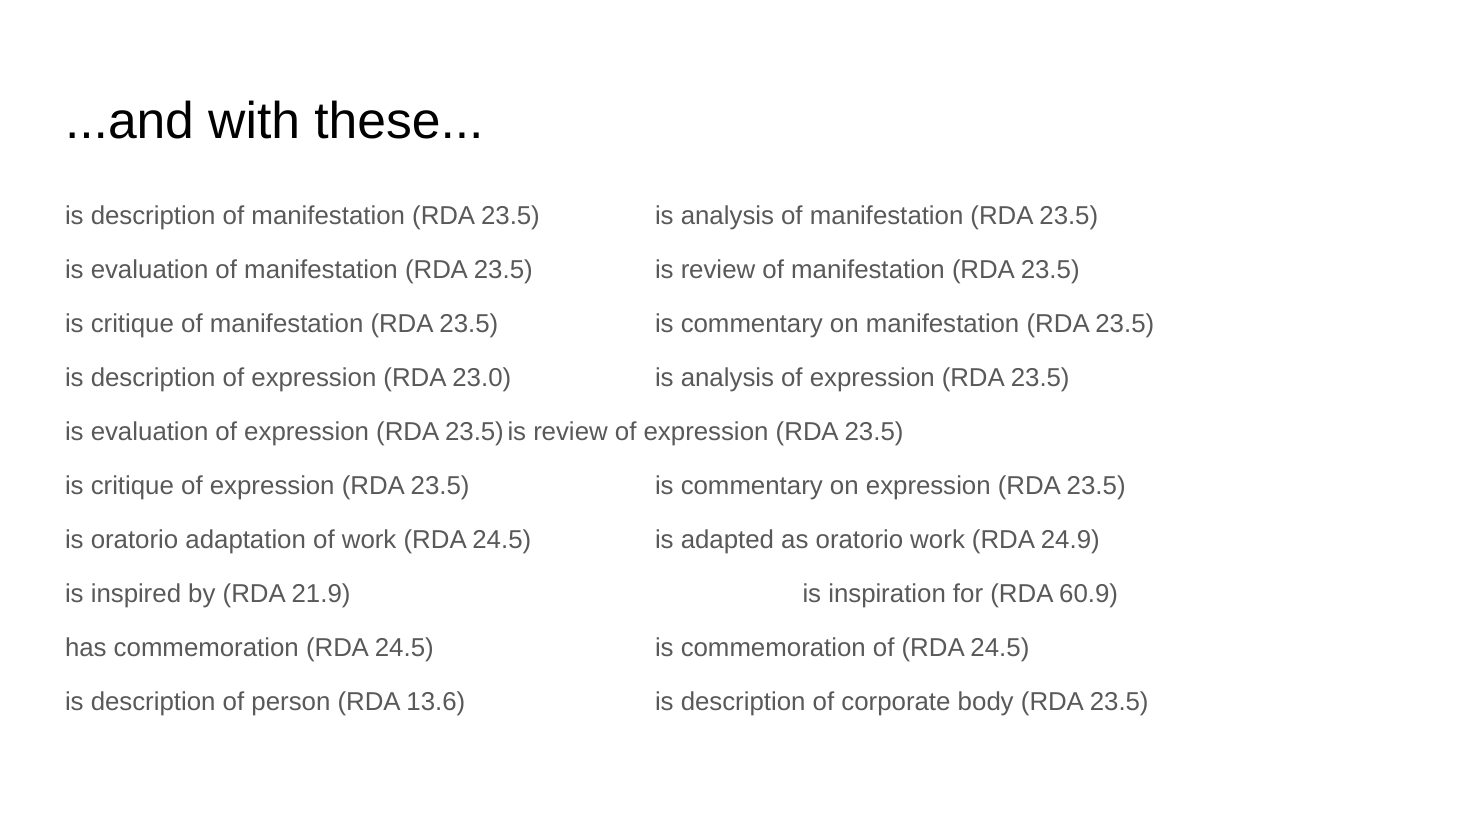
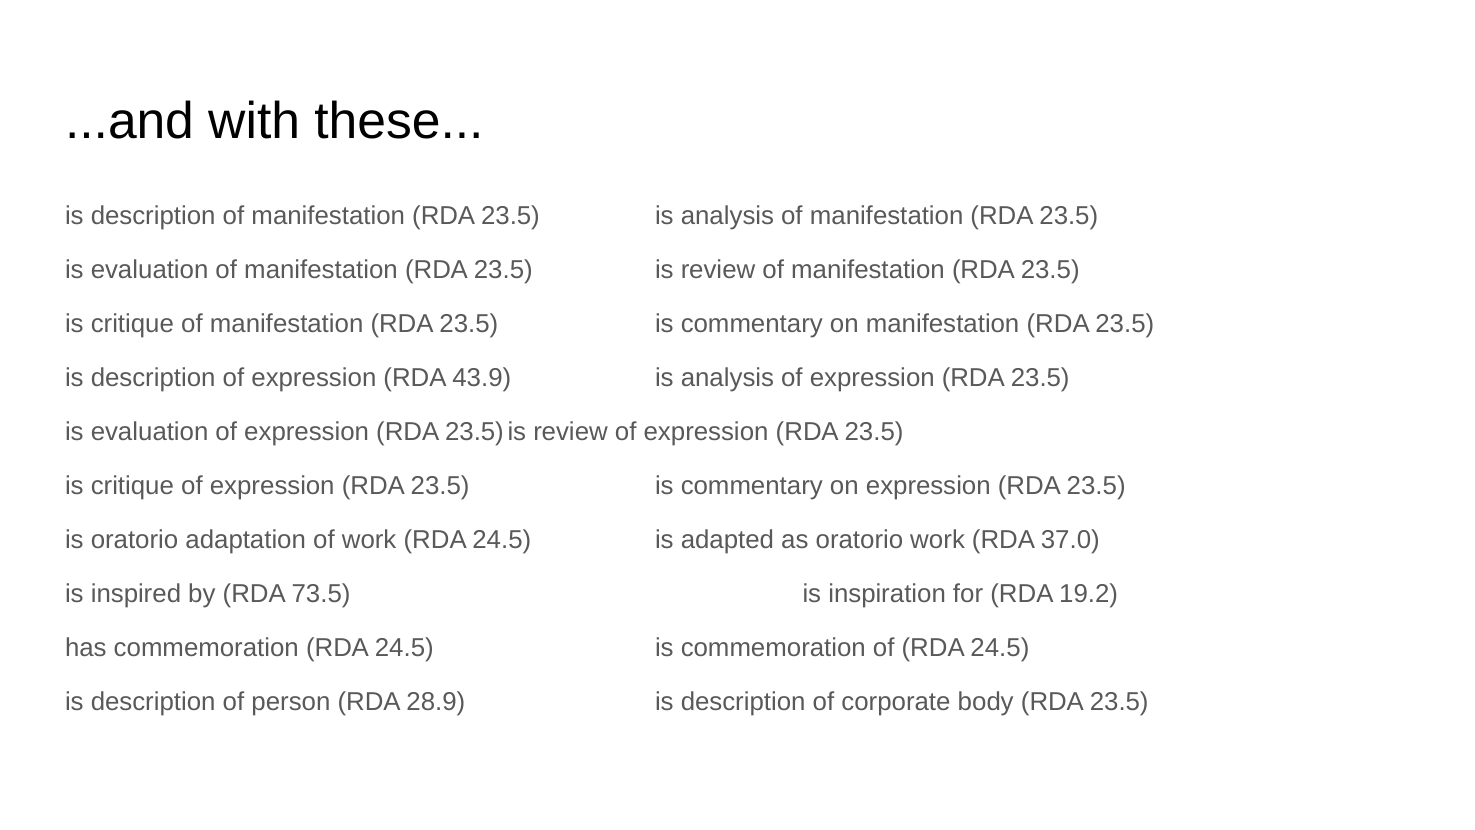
23.0: 23.0 -> 43.9
24.9: 24.9 -> 37.0
21.9: 21.9 -> 73.5
60.9: 60.9 -> 19.2
13.6: 13.6 -> 28.9
